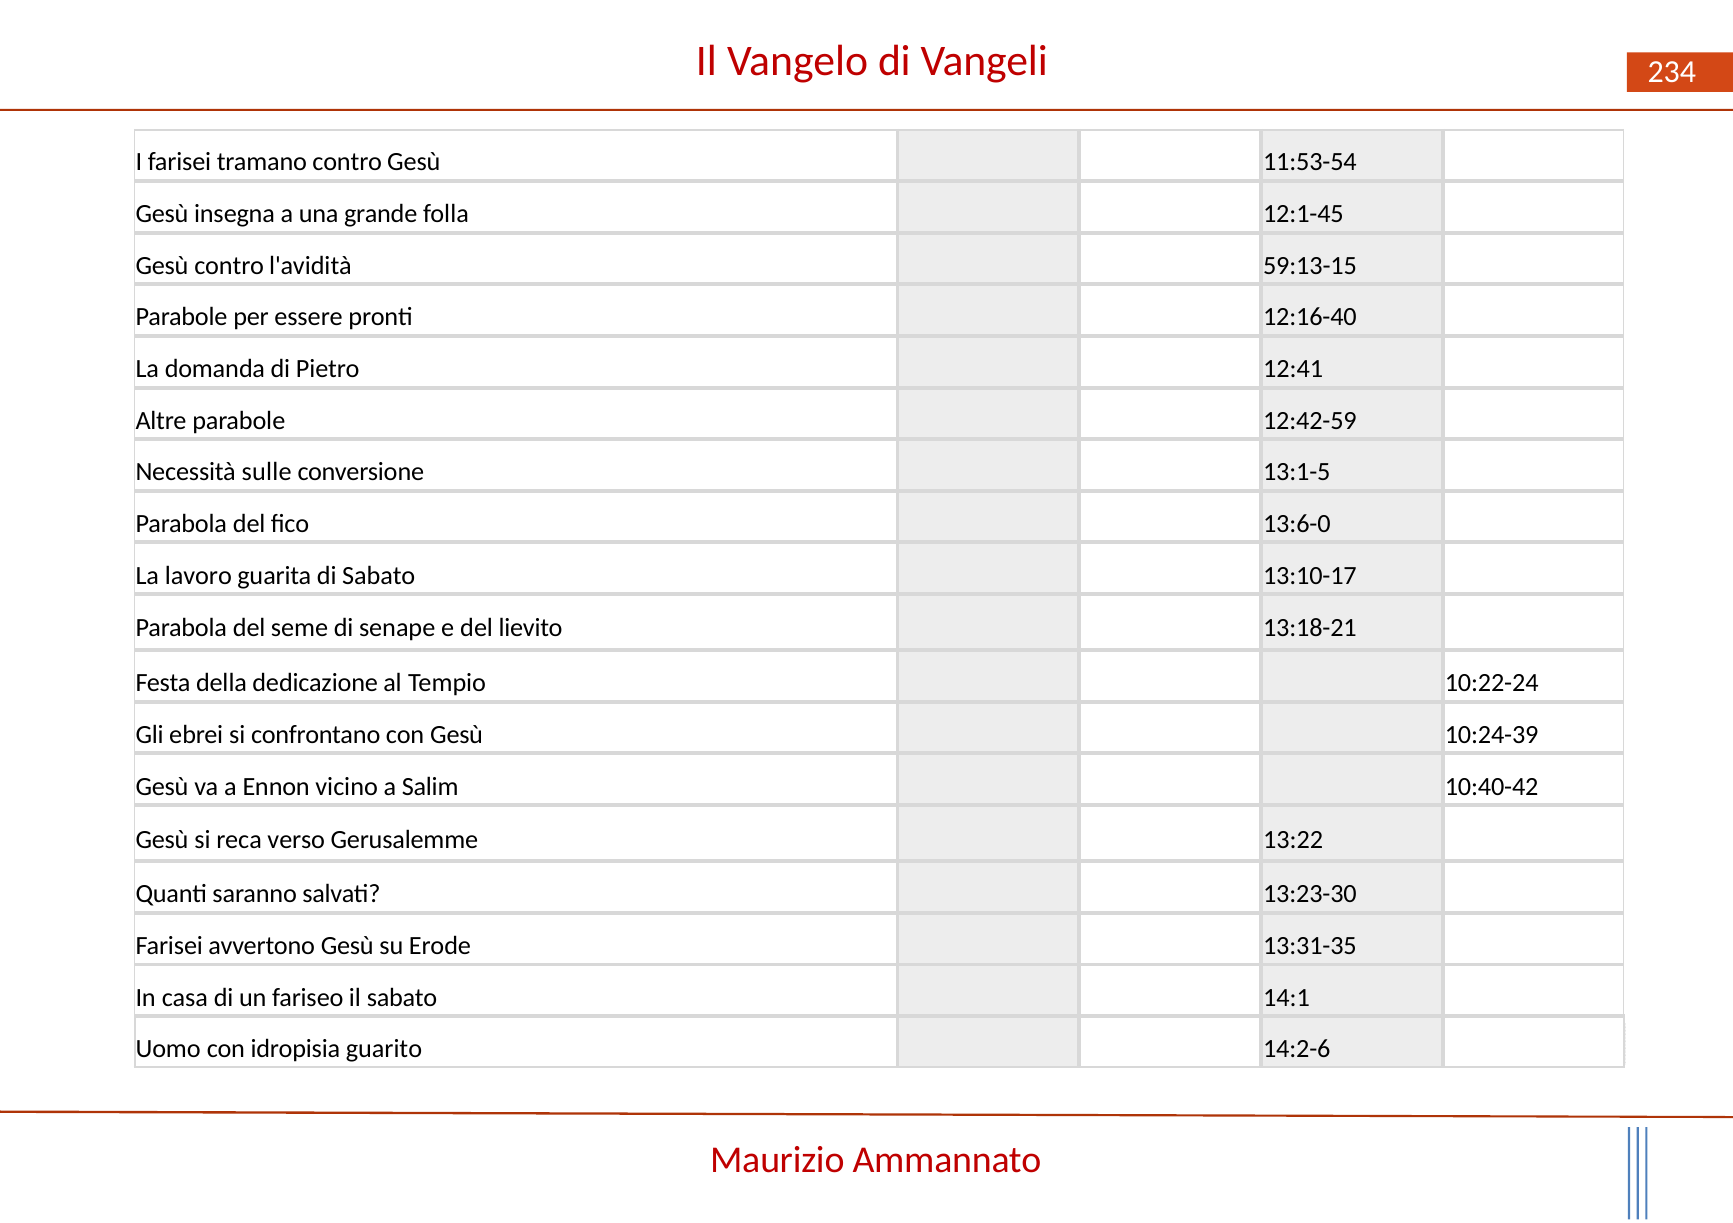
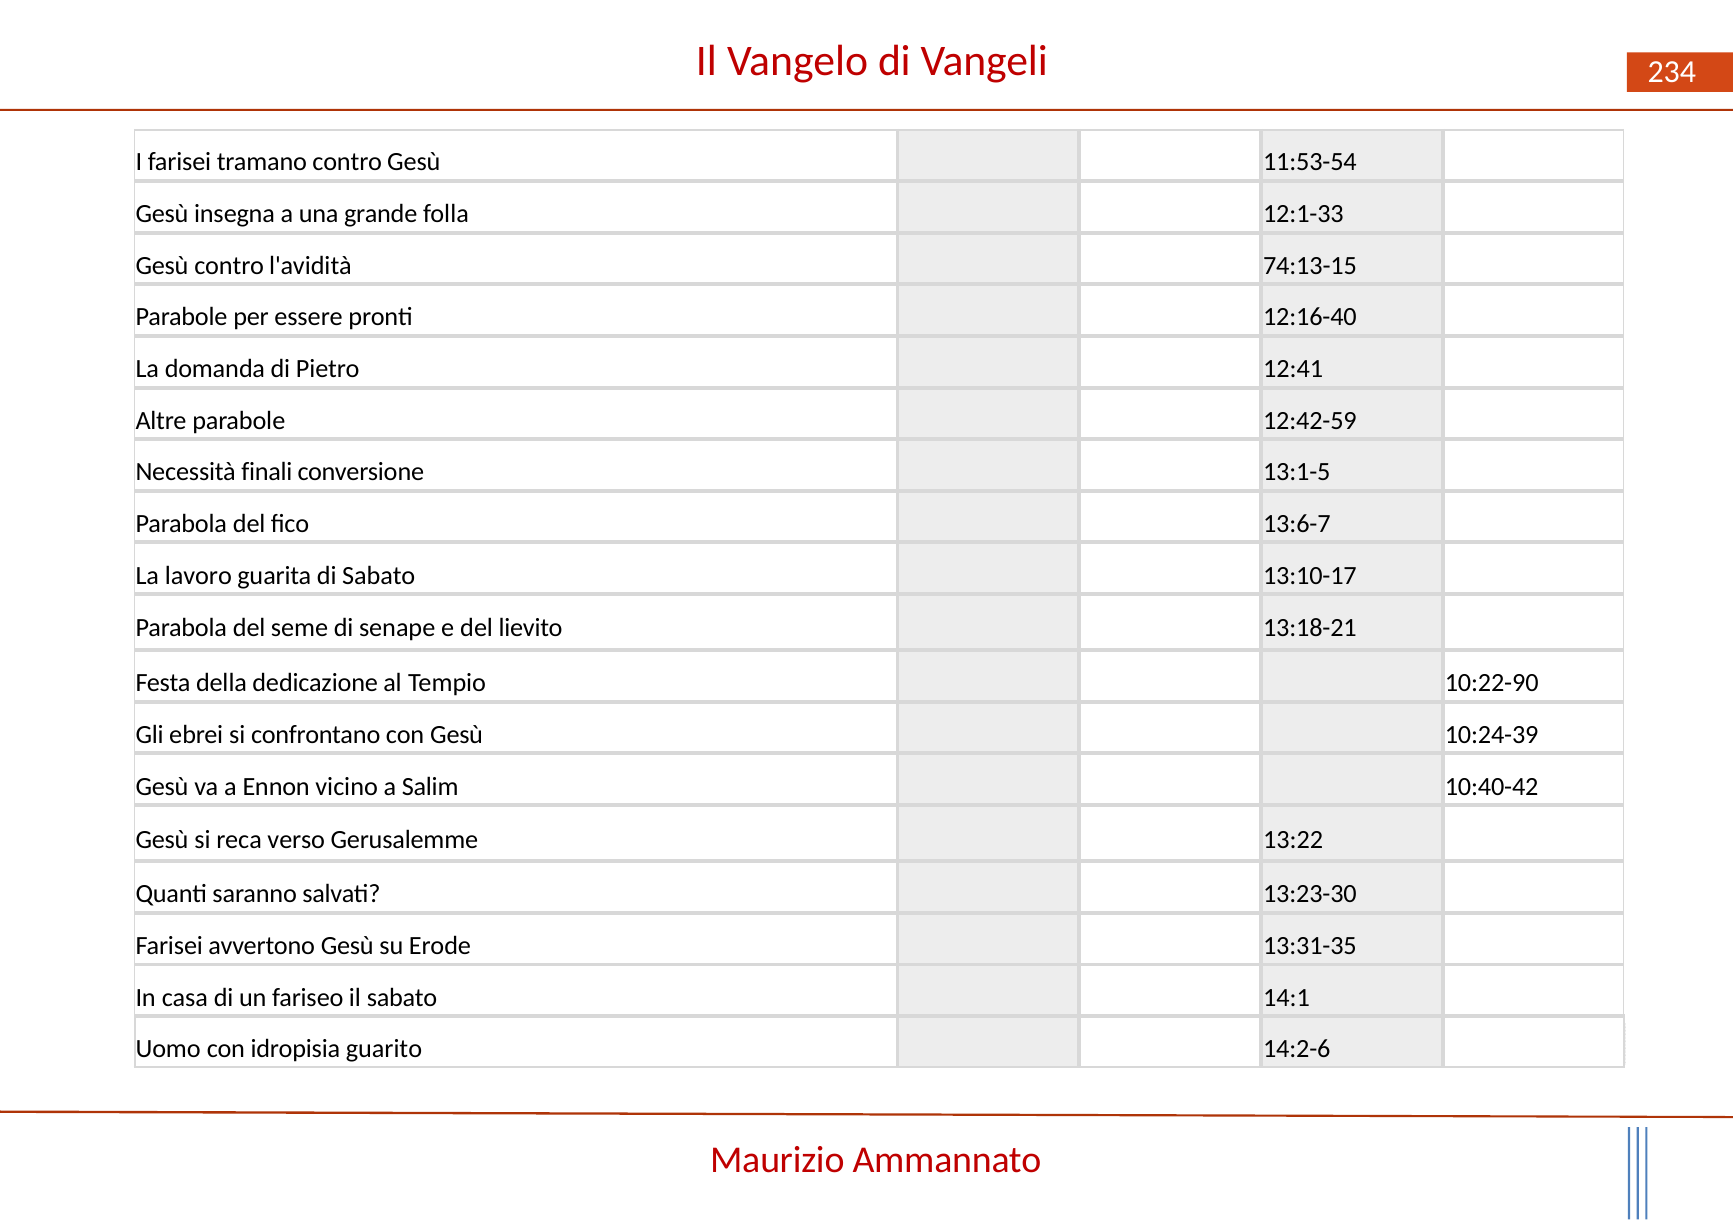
12:1-45: 12:1-45 -> 12:1-33
59:13-15: 59:13-15 -> 74:13-15
sulle: sulle -> finali
13:6-0: 13:6-0 -> 13:6-7
10:22-24: 10:22-24 -> 10:22-90
